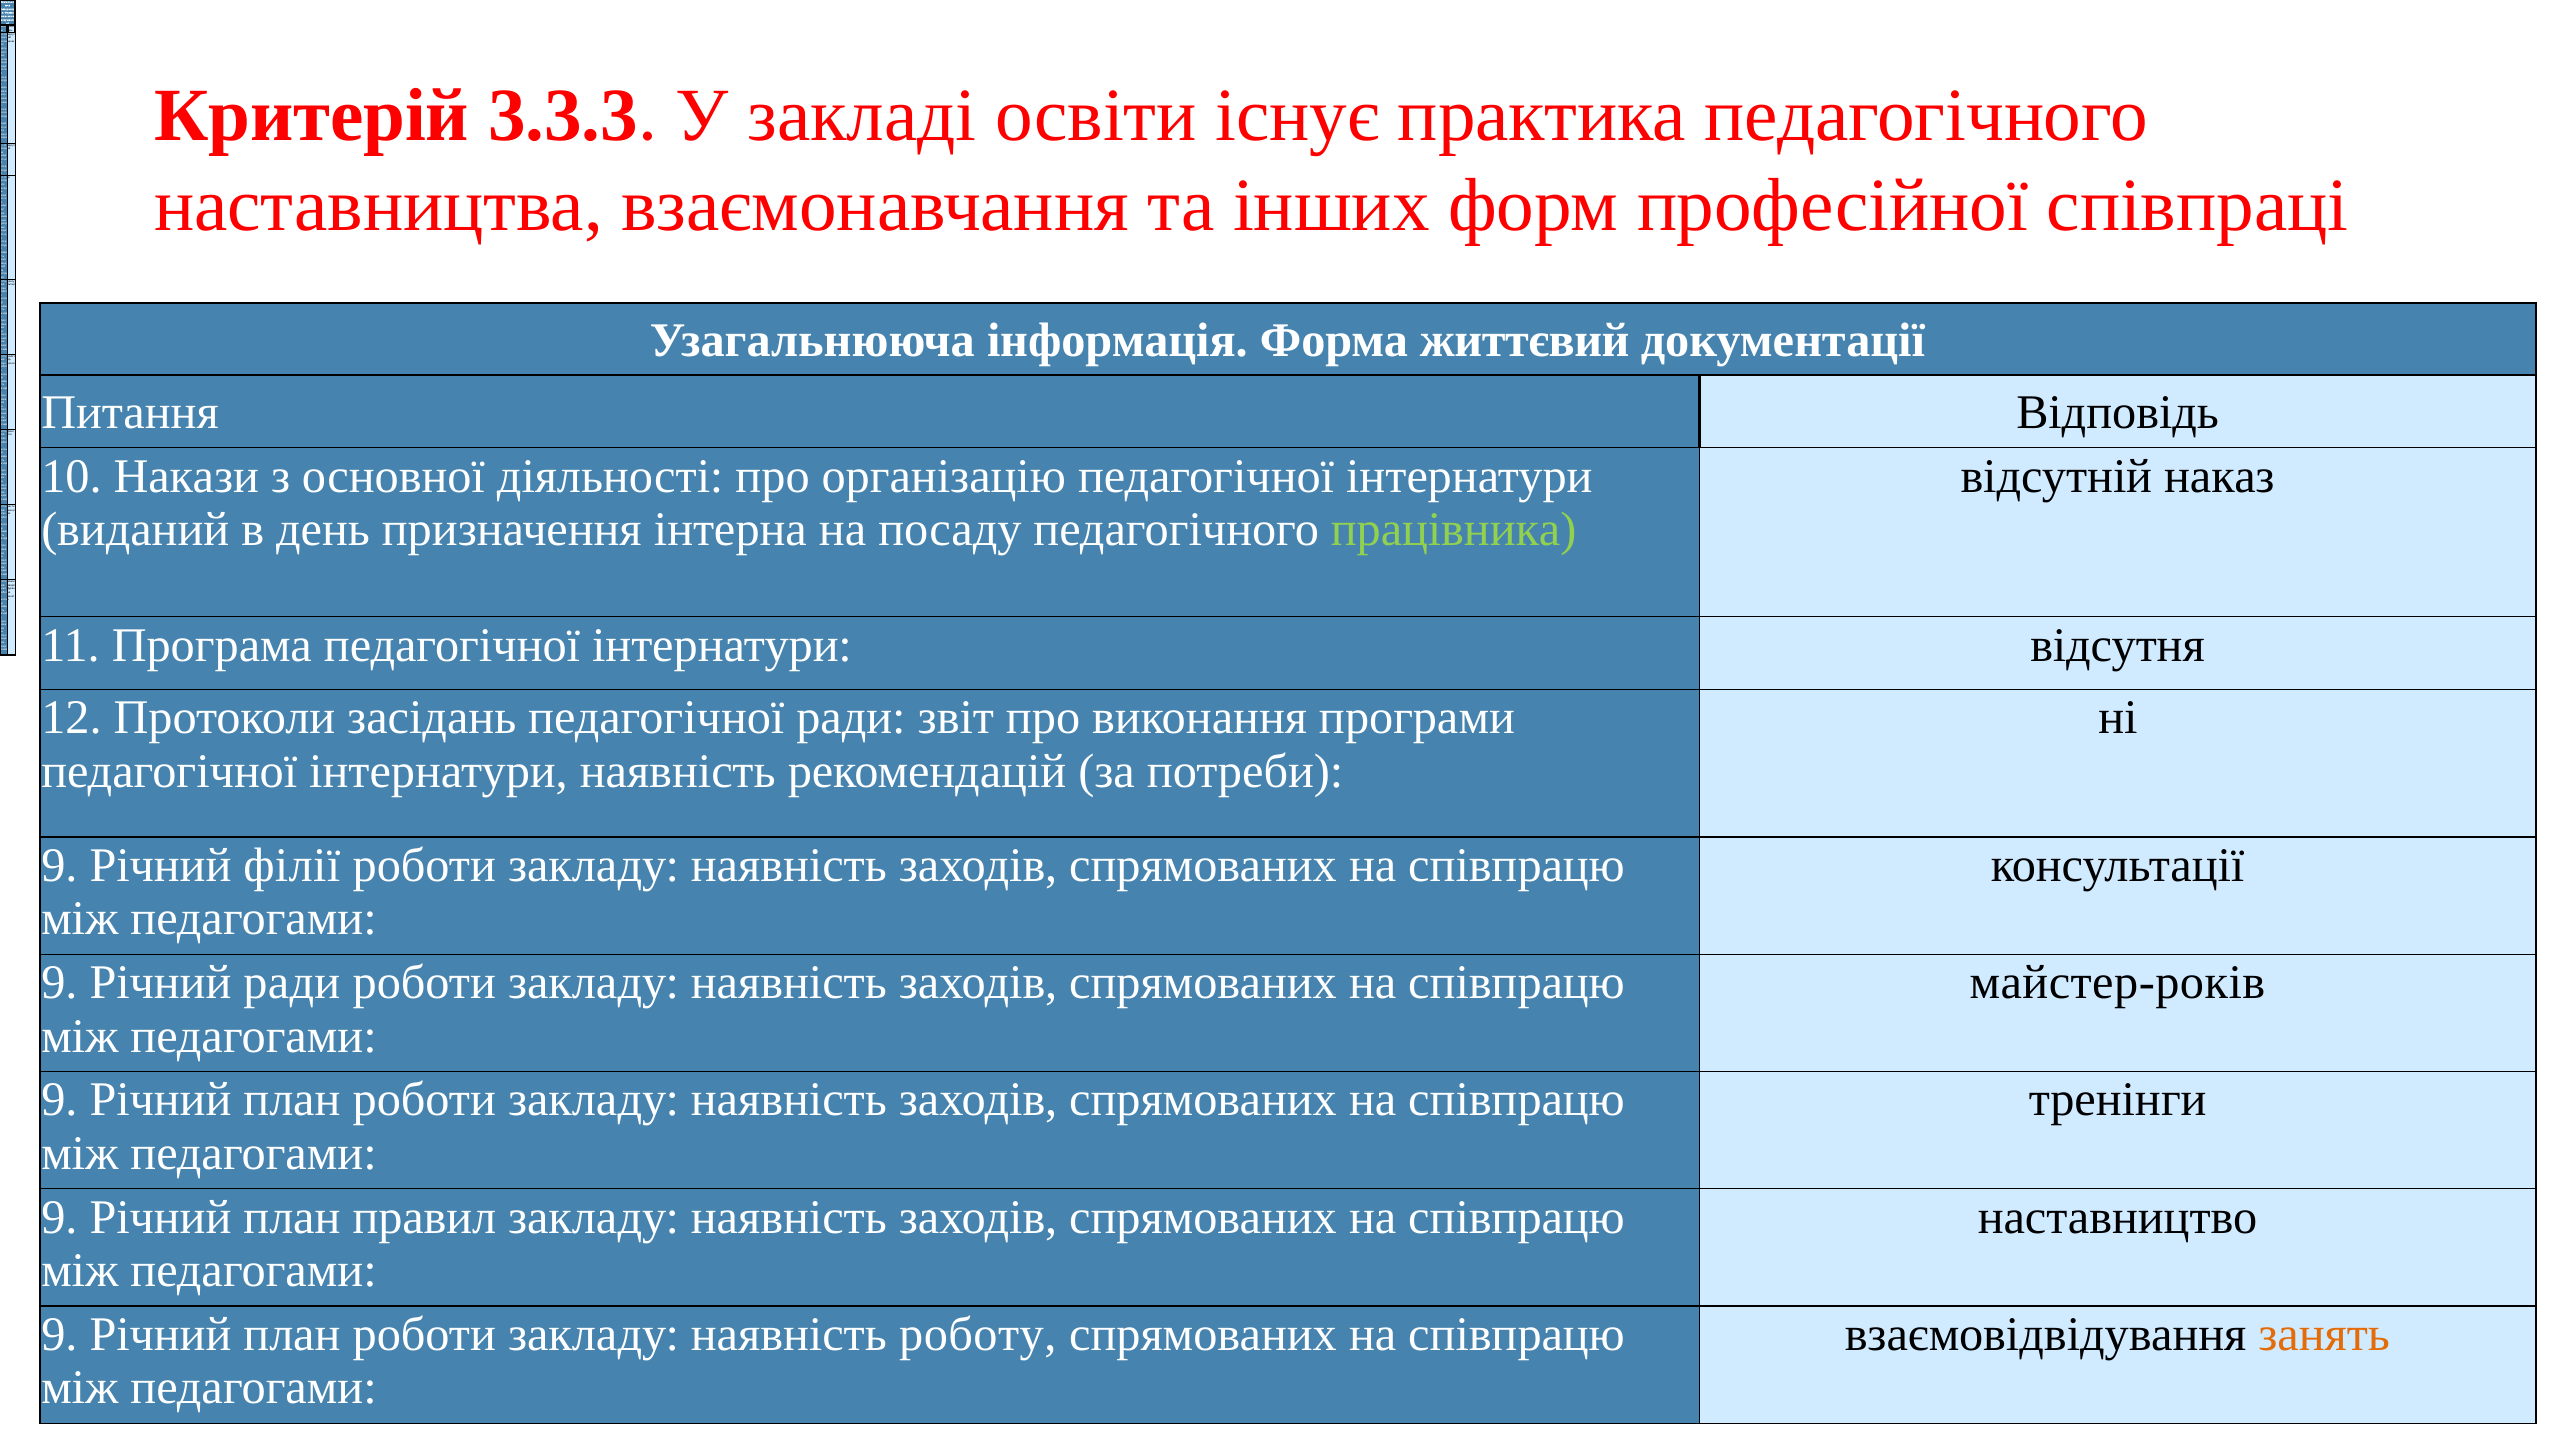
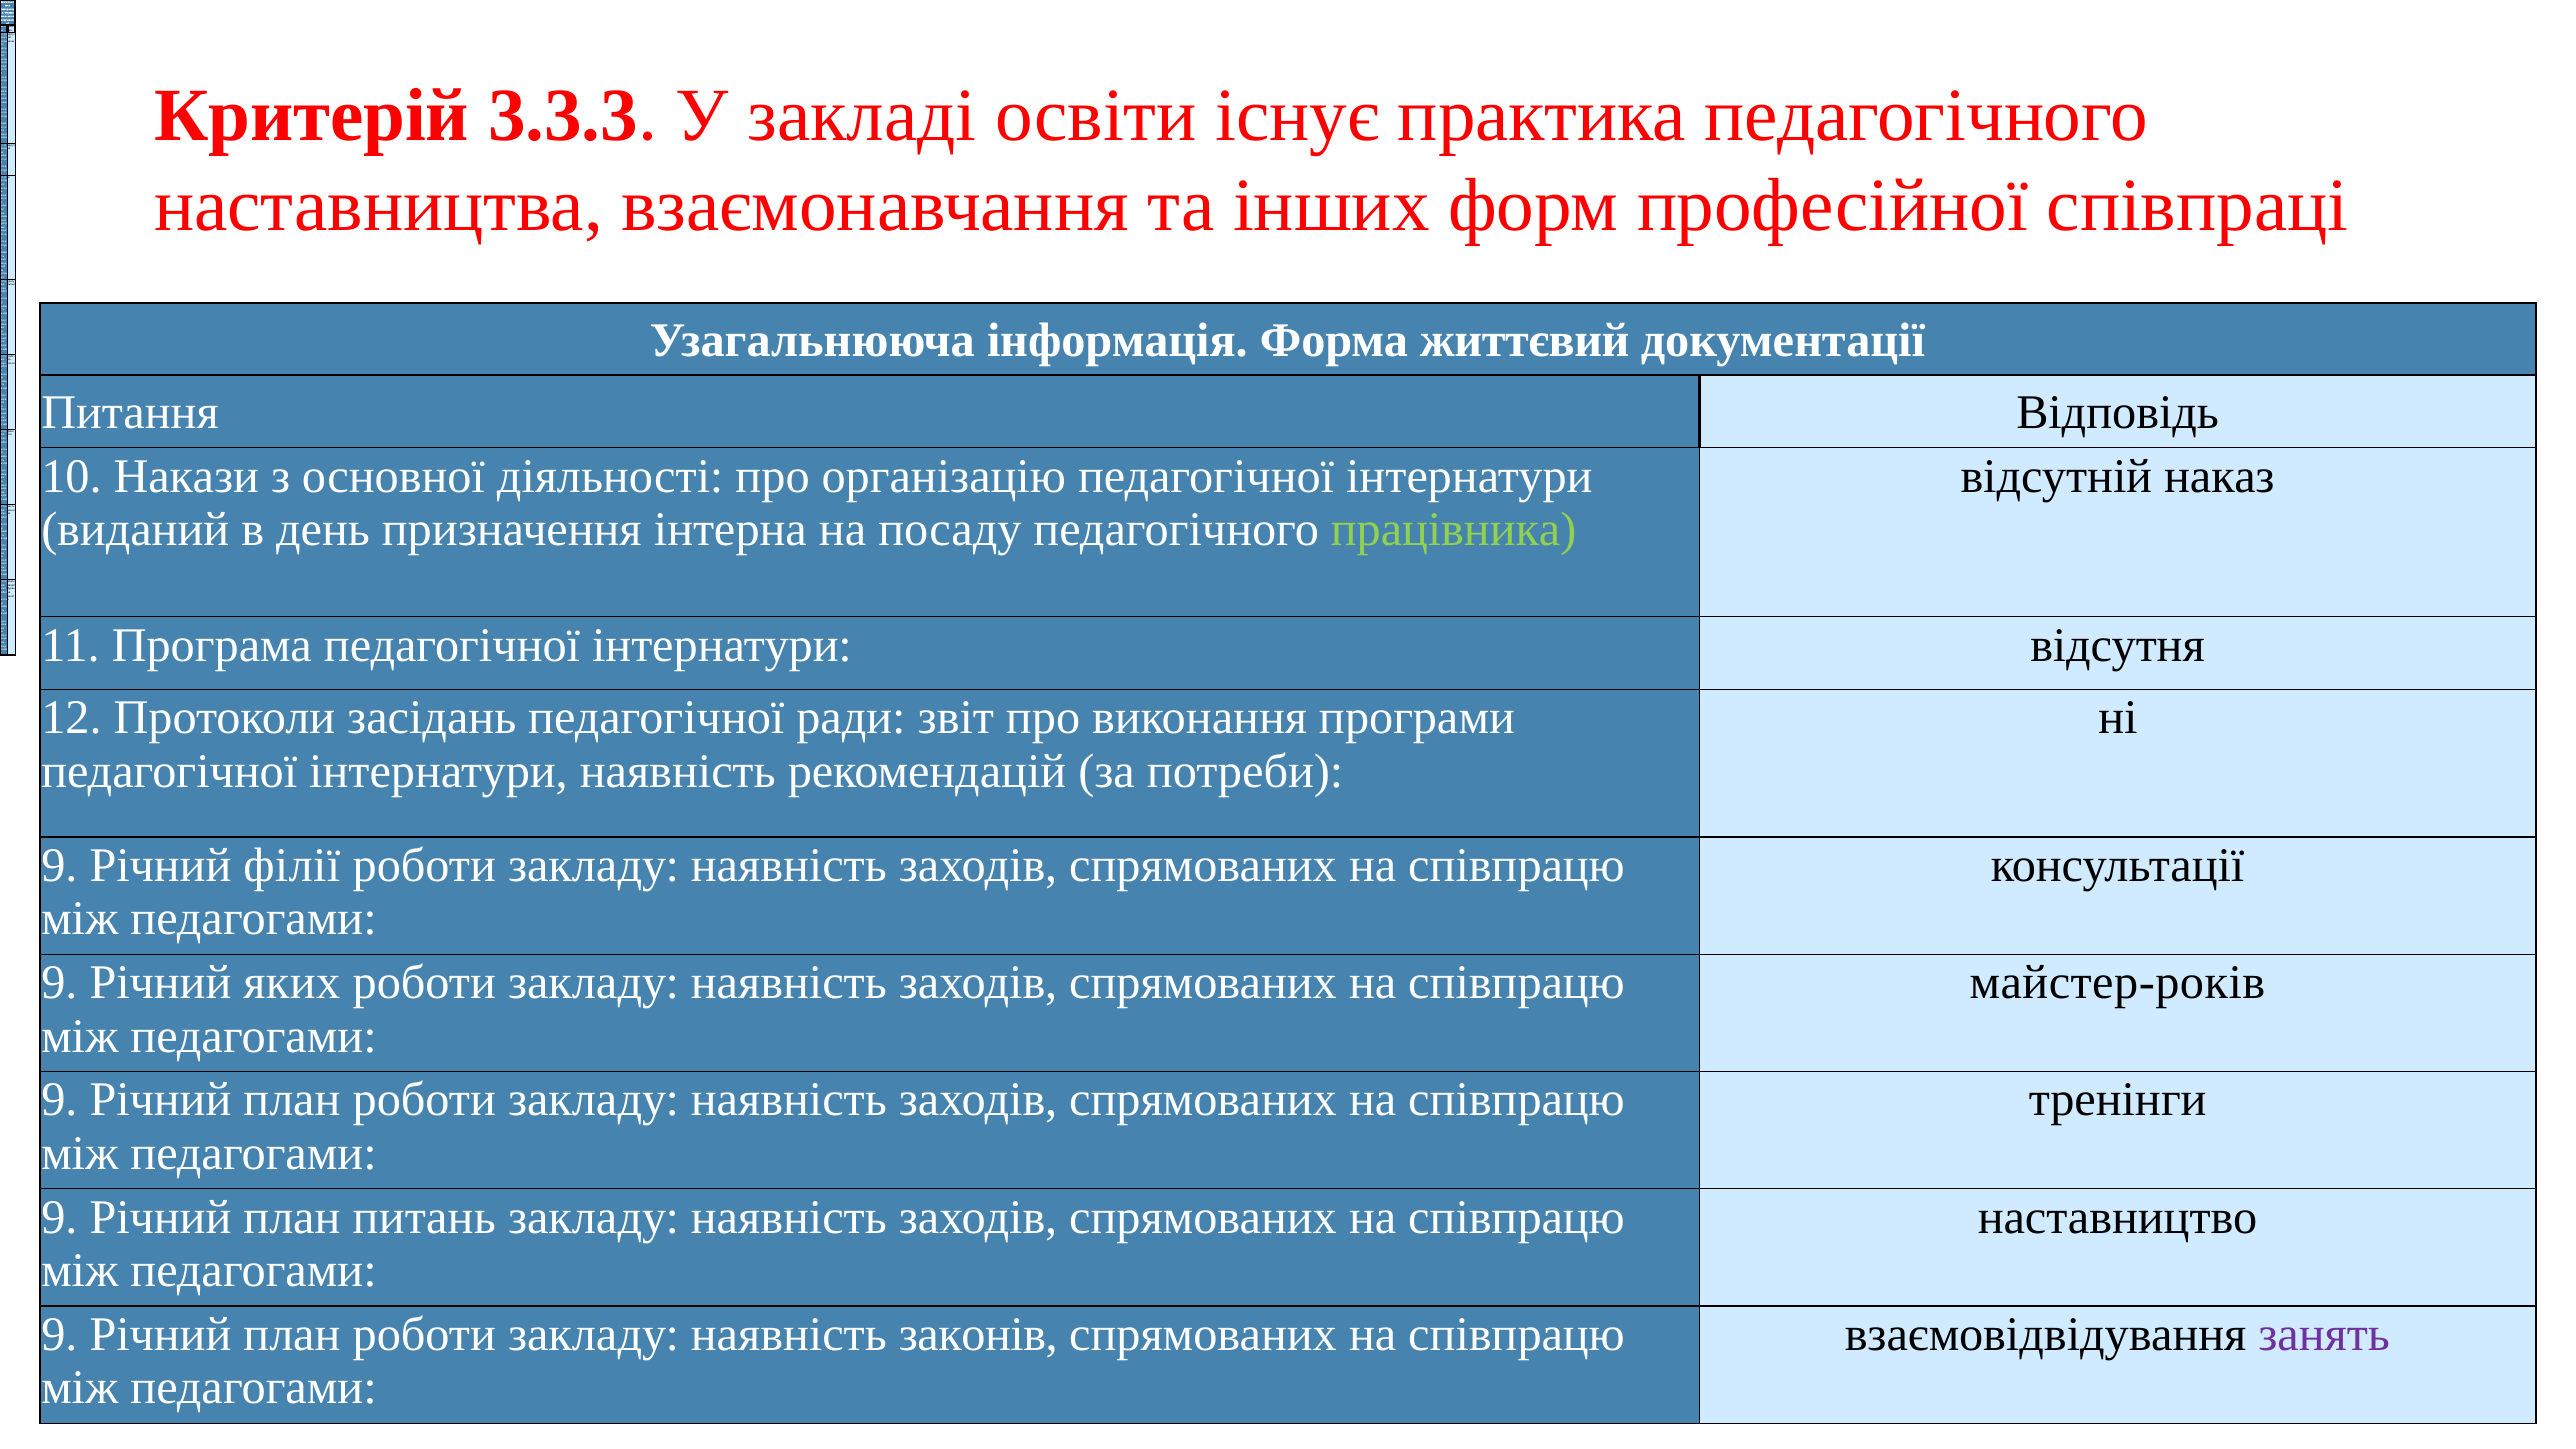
Річний ради: ради -> яких
правил: правил -> питань
роботу: роботу -> законів
занять colour: orange -> purple
